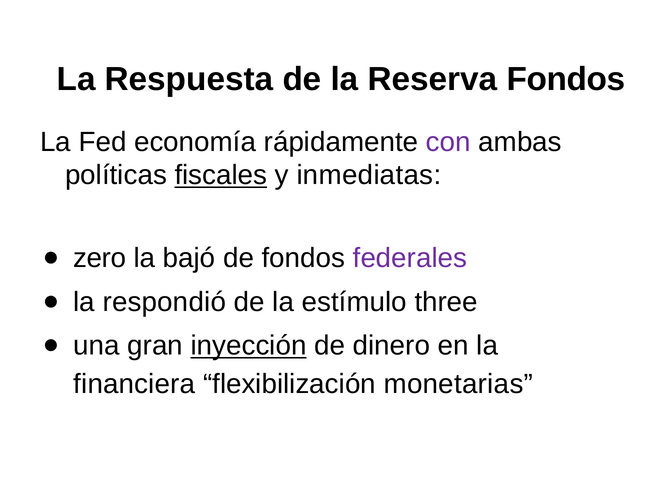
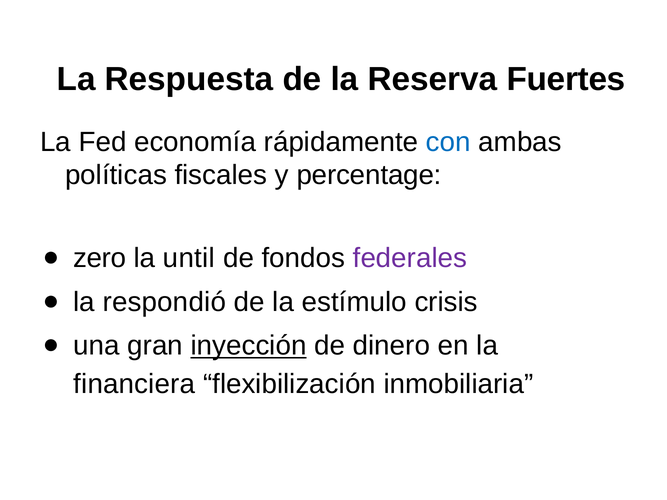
Reserva Fondos: Fondos -> Fuertes
con colour: purple -> blue
fiscales underline: present -> none
inmediatas: inmediatas -> percentage
bajó: bajó -> until
three: three -> crisis
monetarias: monetarias -> inmobiliaria
